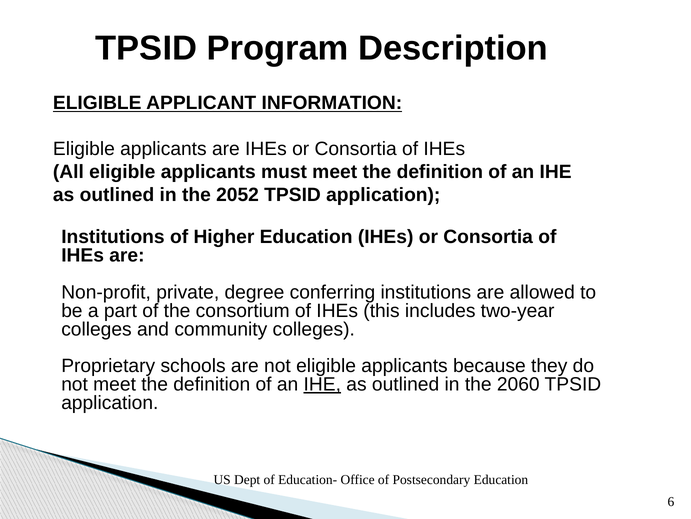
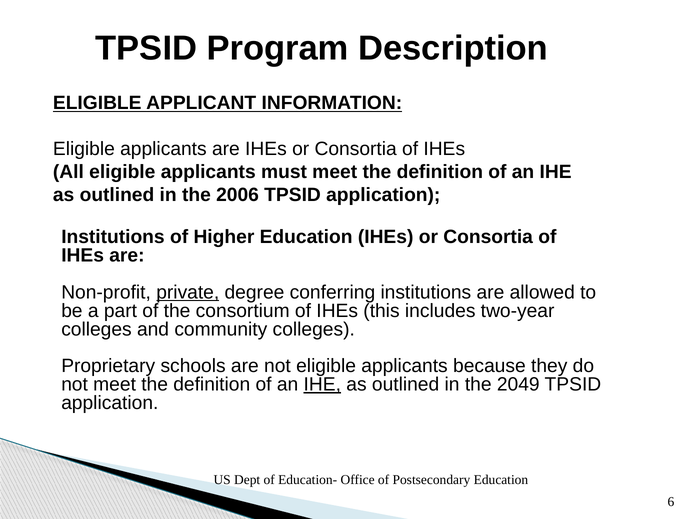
2052: 2052 -> 2006
private underline: none -> present
2060: 2060 -> 2049
